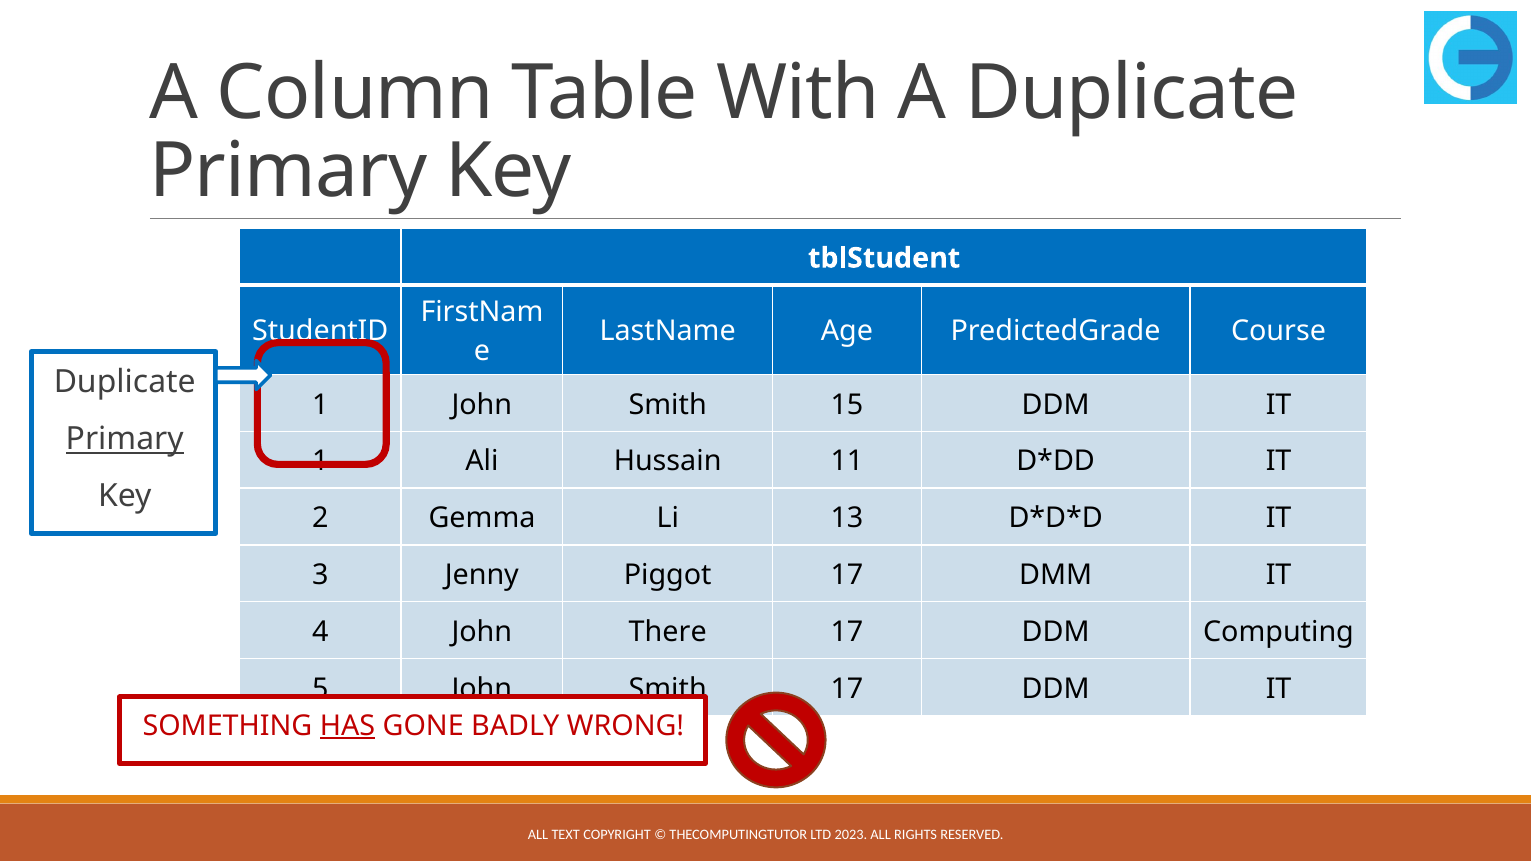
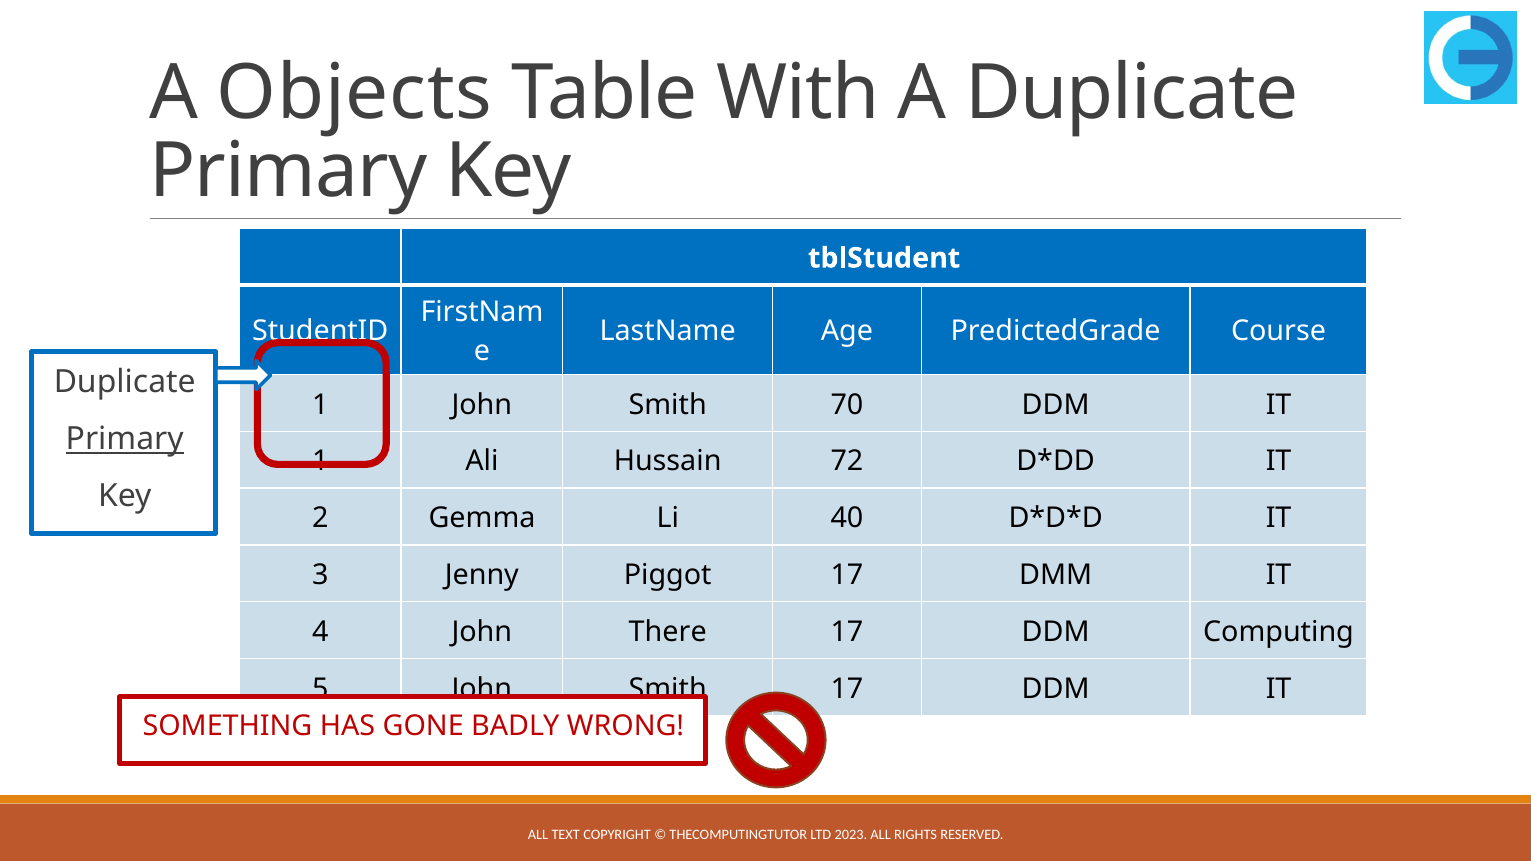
Column: Column -> Objects
15: 15 -> 70
11: 11 -> 72
13: 13 -> 40
HAS underline: present -> none
